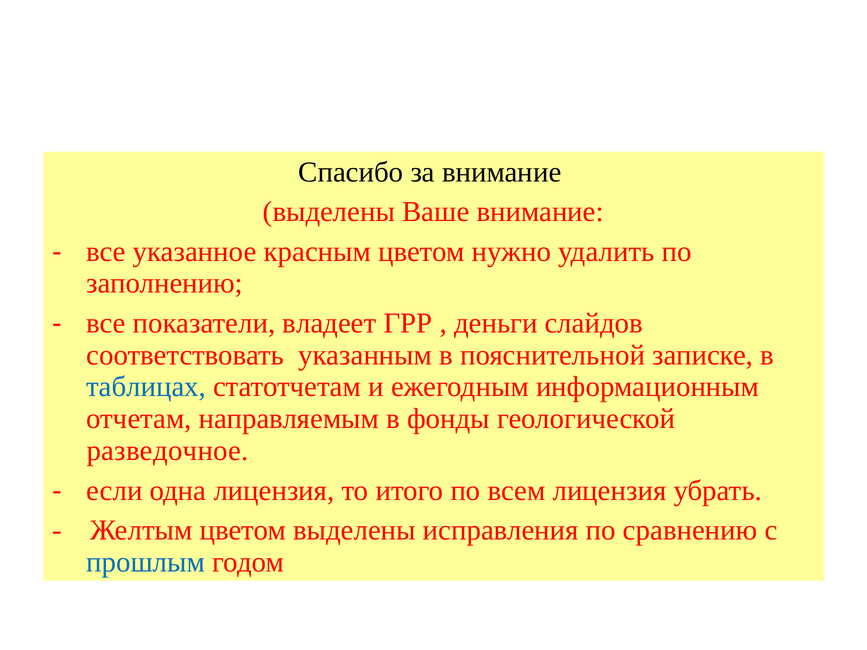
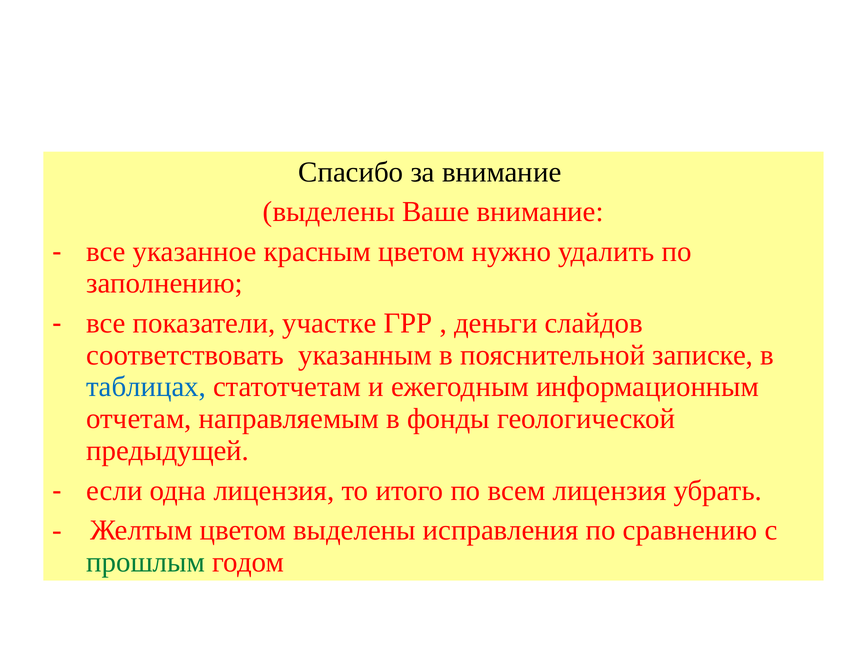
владеет: владеет -> участке
разведочное: разведочное -> предыдущей
прошлым colour: blue -> green
